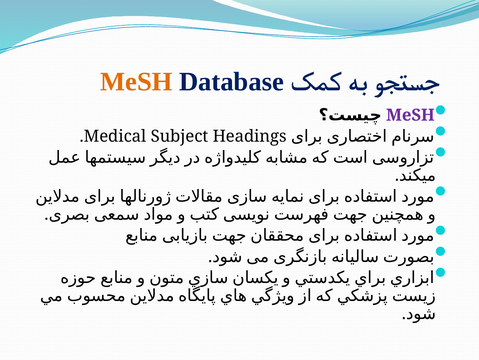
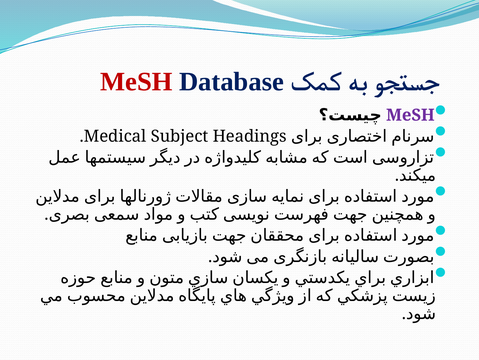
MeSH at (136, 82) colour: orange -> red
